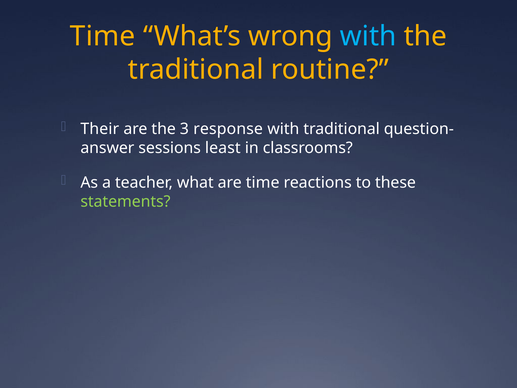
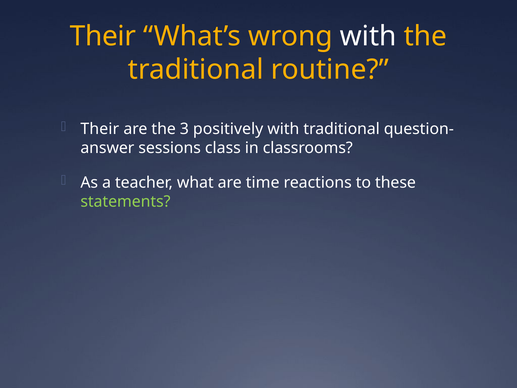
Time at (103, 36): Time -> Their
with at (368, 36) colour: light blue -> white
response: response -> positively
least: least -> class
